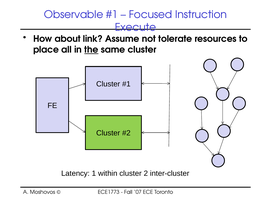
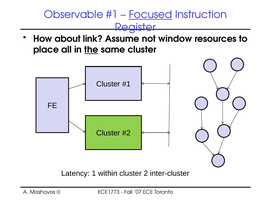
Focused underline: none -> present
Execute: Execute -> Register
tolerate: tolerate -> window
